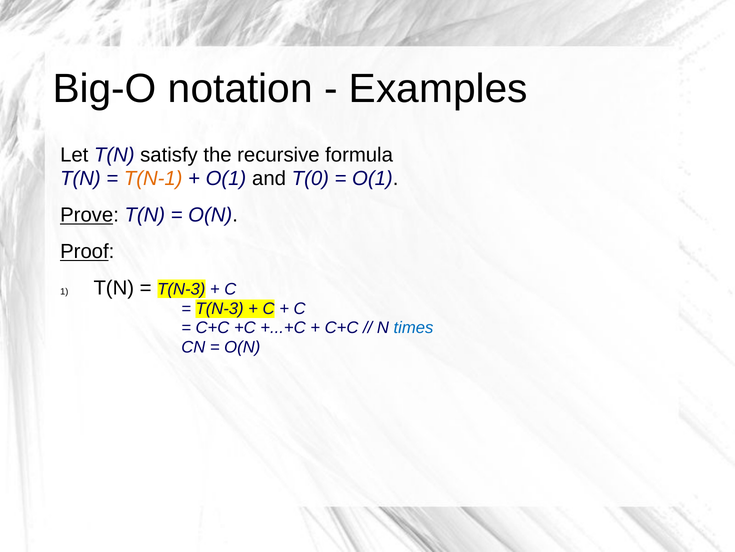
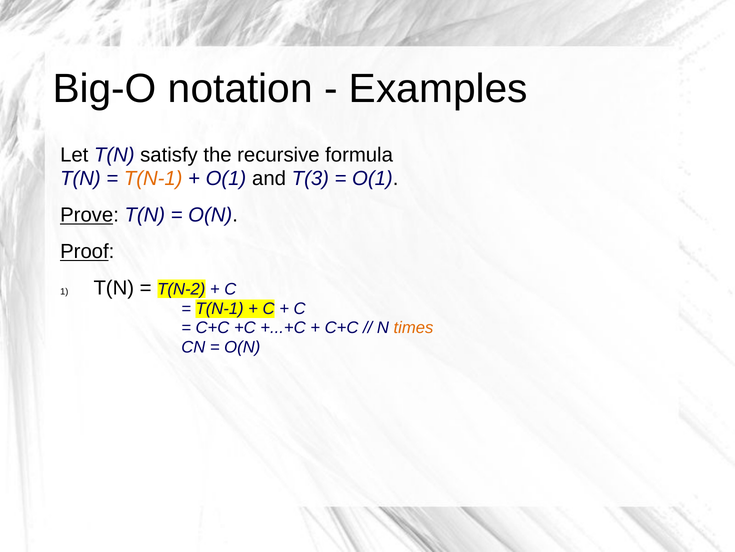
T(0: T(0 -> T(3
T(N-3 at (181, 289): T(N-3 -> T(N-2
T(N-3 at (220, 308): T(N-3 -> T(N-1
times colour: blue -> orange
